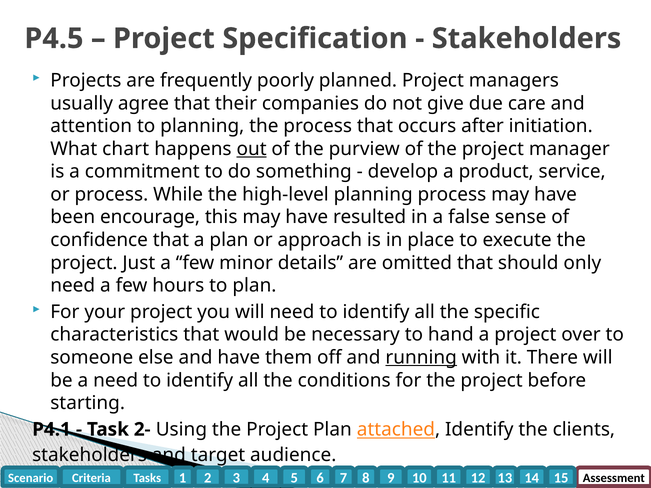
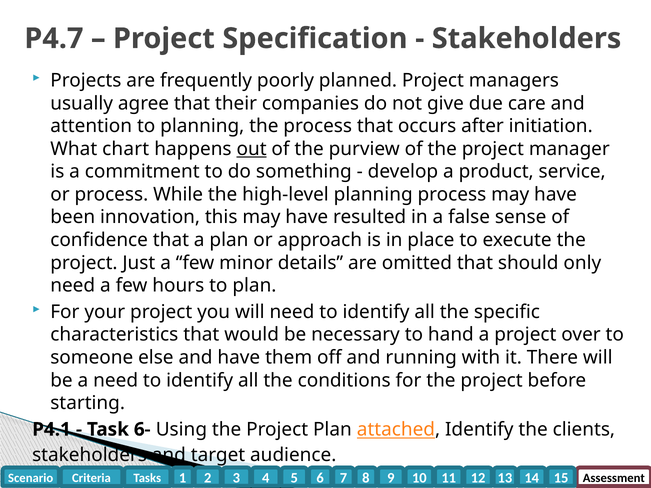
P4.5: P4.5 -> P4.7
encourage: encourage -> innovation
running underline: present -> none
2-: 2- -> 6-
